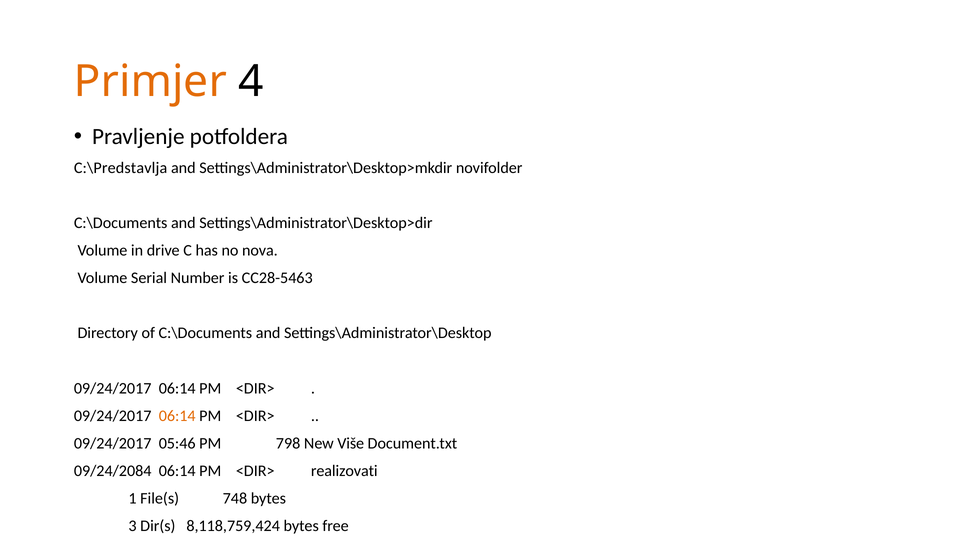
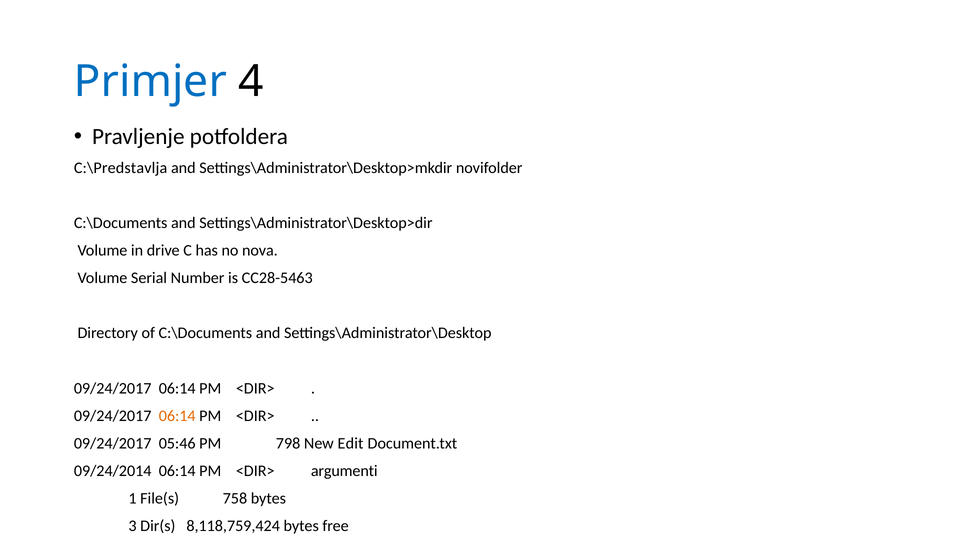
Primjer colour: orange -> blue
Više: Više -> Edit
09/24/2084: 09/24/2084 -> 09/24/2014
realizovati: realizovati -> argumenti
748: 748 -> 758
